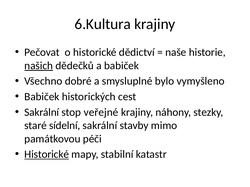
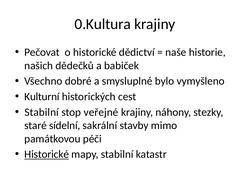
6.Kultura: 6.Kultura -> 0.Kultura
našich underline: present -> none
Babiček at (42, 97): Babiček -> Kulturní
Sakrální at (42, 112): Sakrální -> Stabilní
